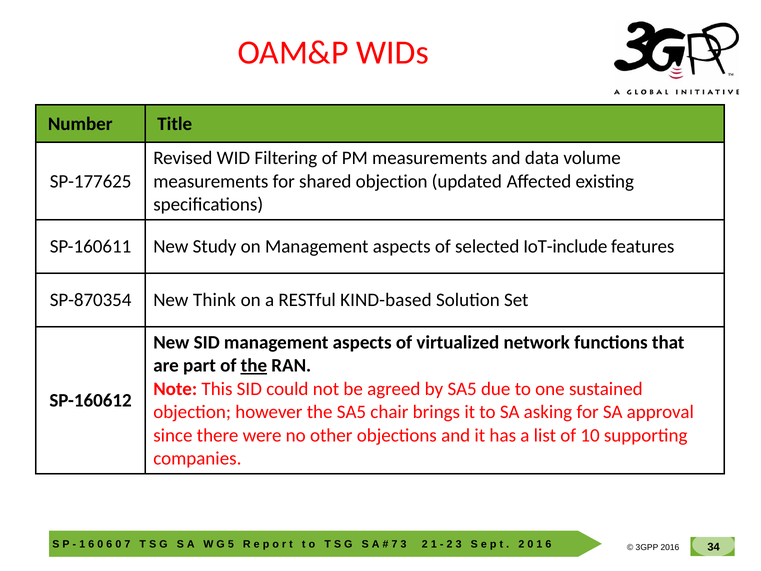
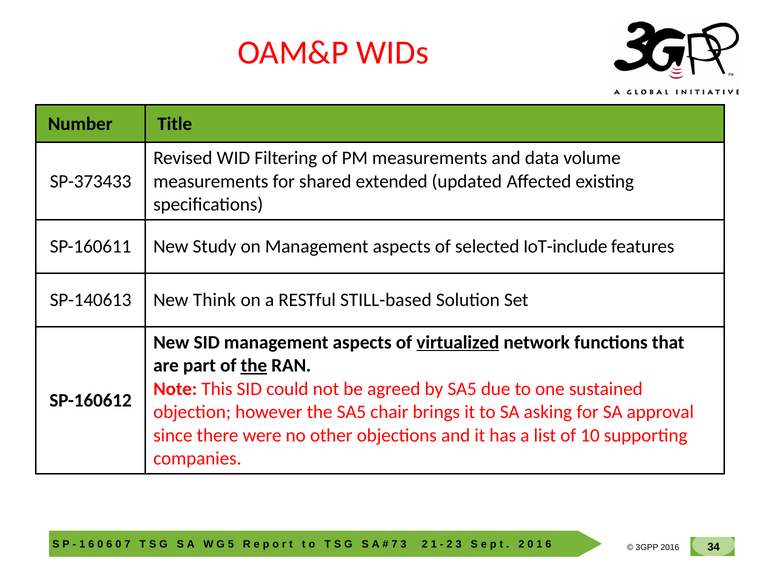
SP-177625: SP-177625 -> SP-373433
shared objection: objection -> extended
SP-870354: SP-870354 -> SP-140613
KIND-based: KIND-based -> STILL-based
virtualized underline: none -> present
